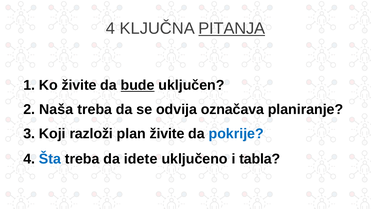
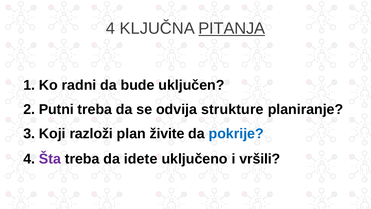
Ko živite: živite -> radni
bude underline: present -> none
Naša: Naša -> Putni
označava: označava -> strukture
Šta colour: blue -> purple
tabla: tabla -> vršili
